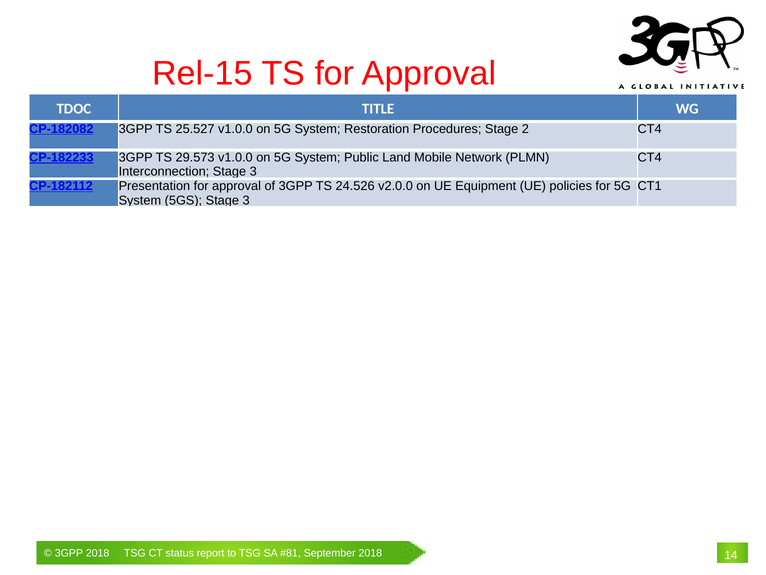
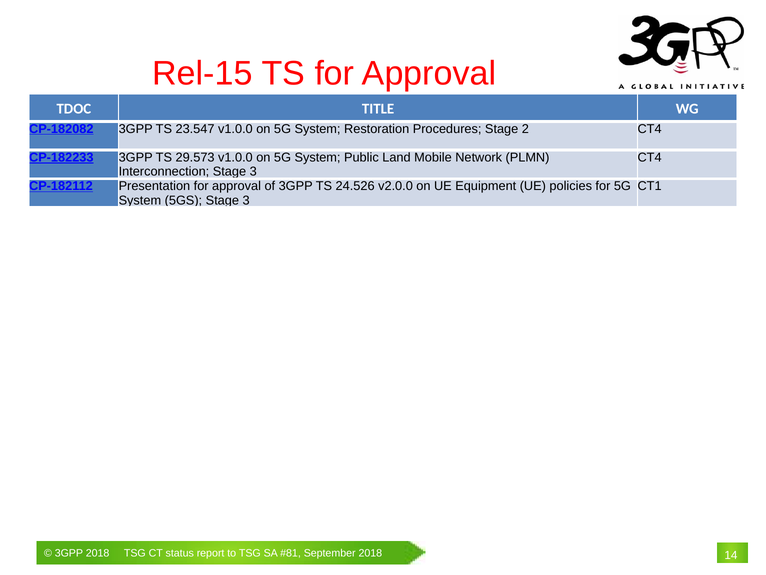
25.527: 25.527 -> 23.547
